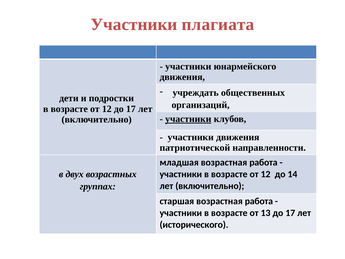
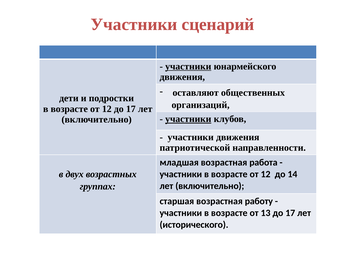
плагиата: плагиата -> сценарий
участники at (188, 66) underline: none -> present
учреждать: учреждать -> оставляют
старшая возрастная работа: работа -> работу
